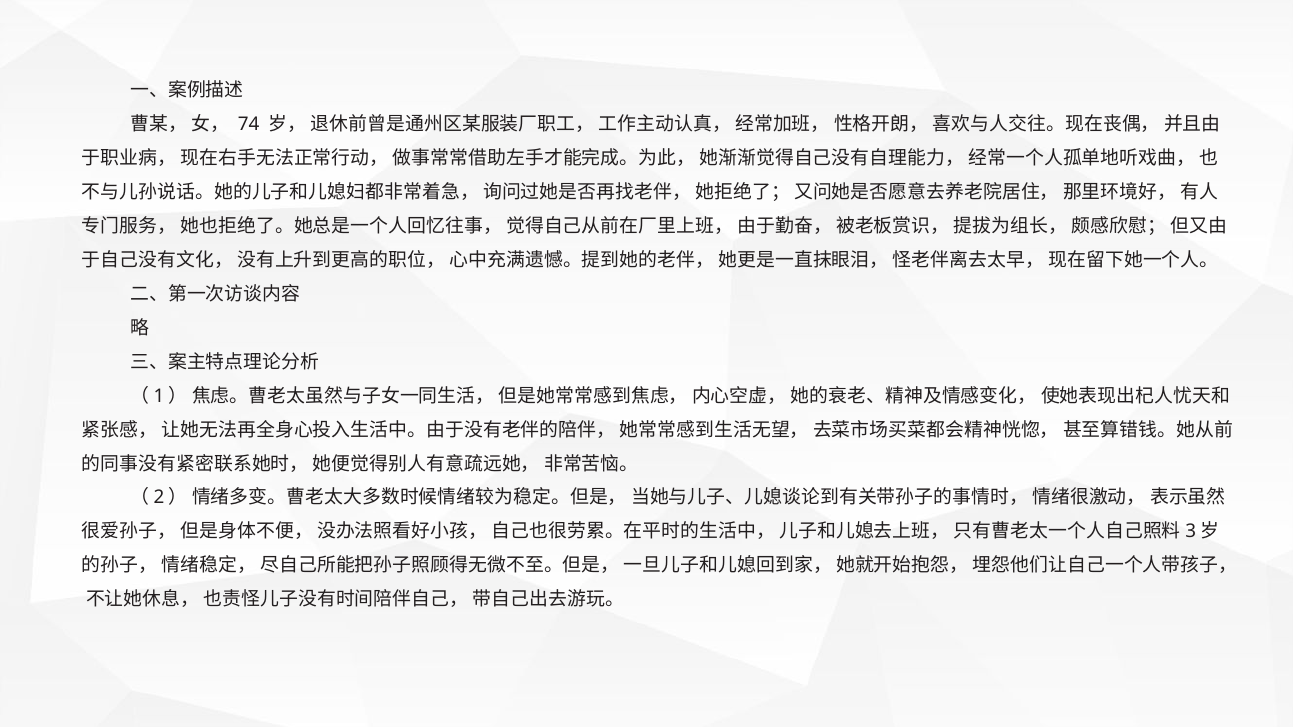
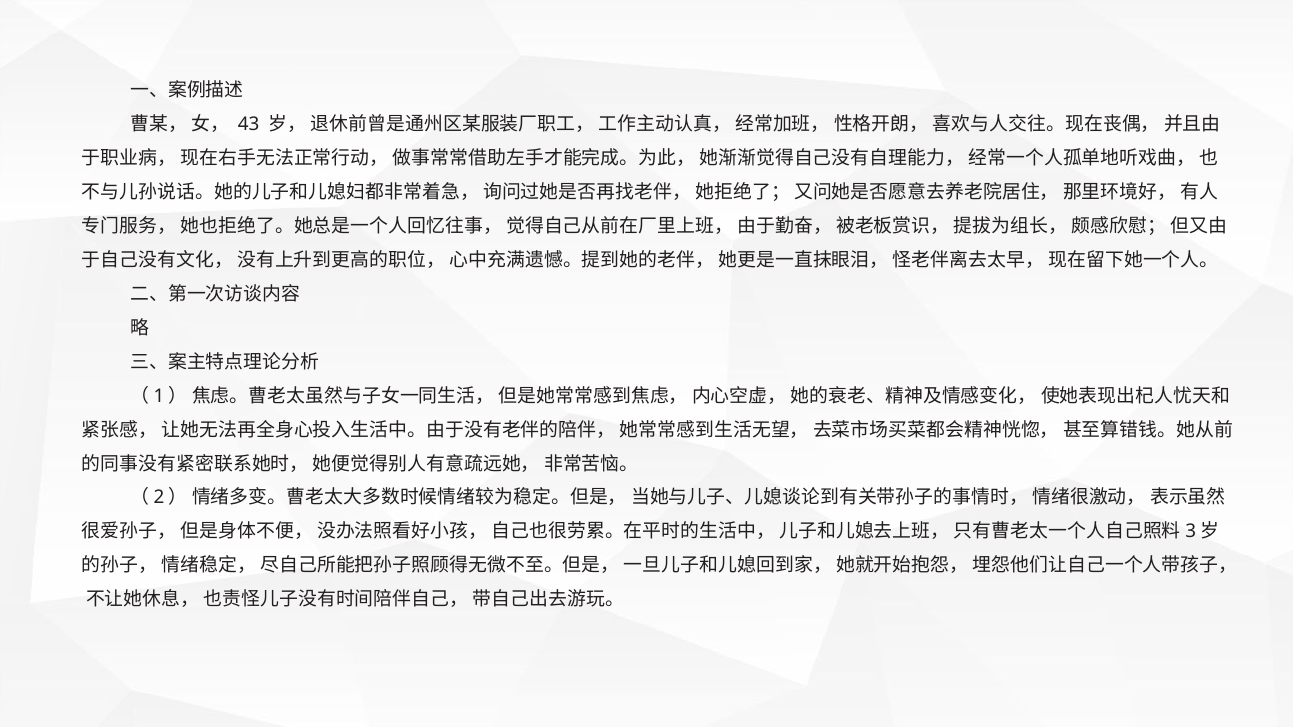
74: 74 -> 43
